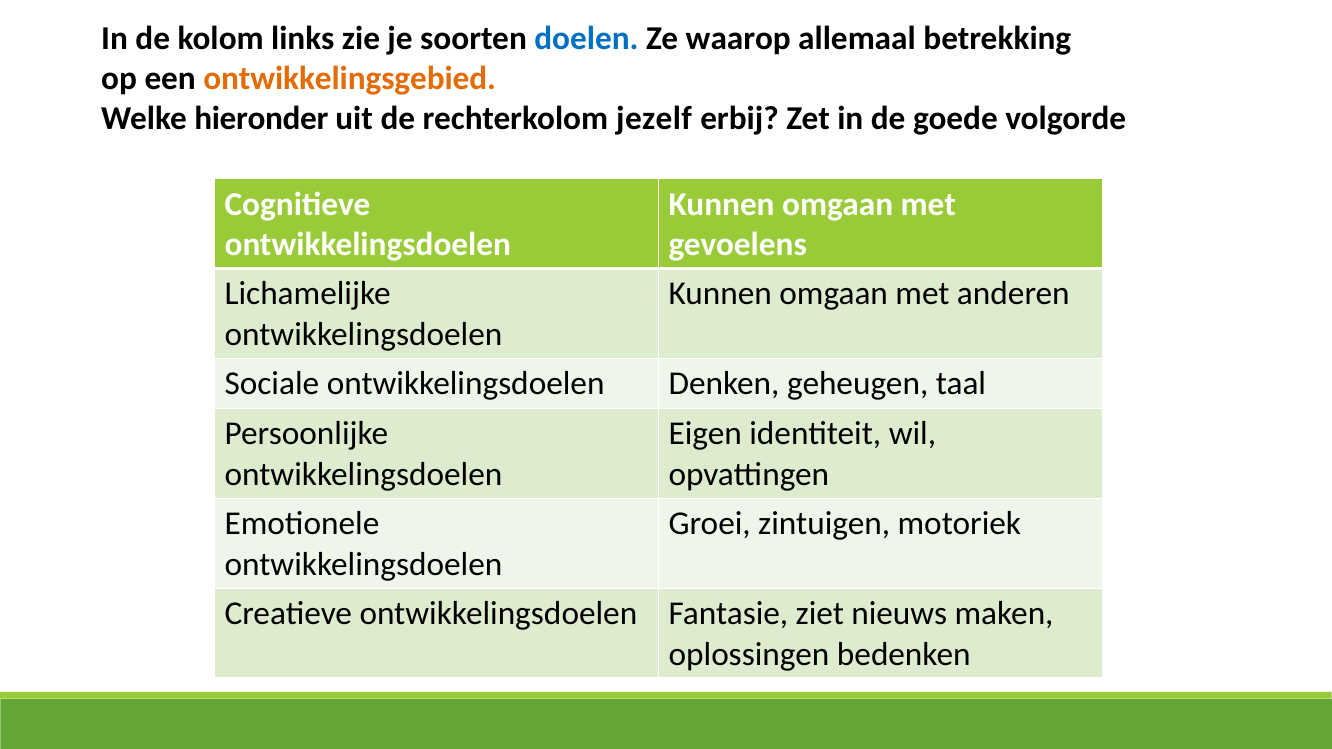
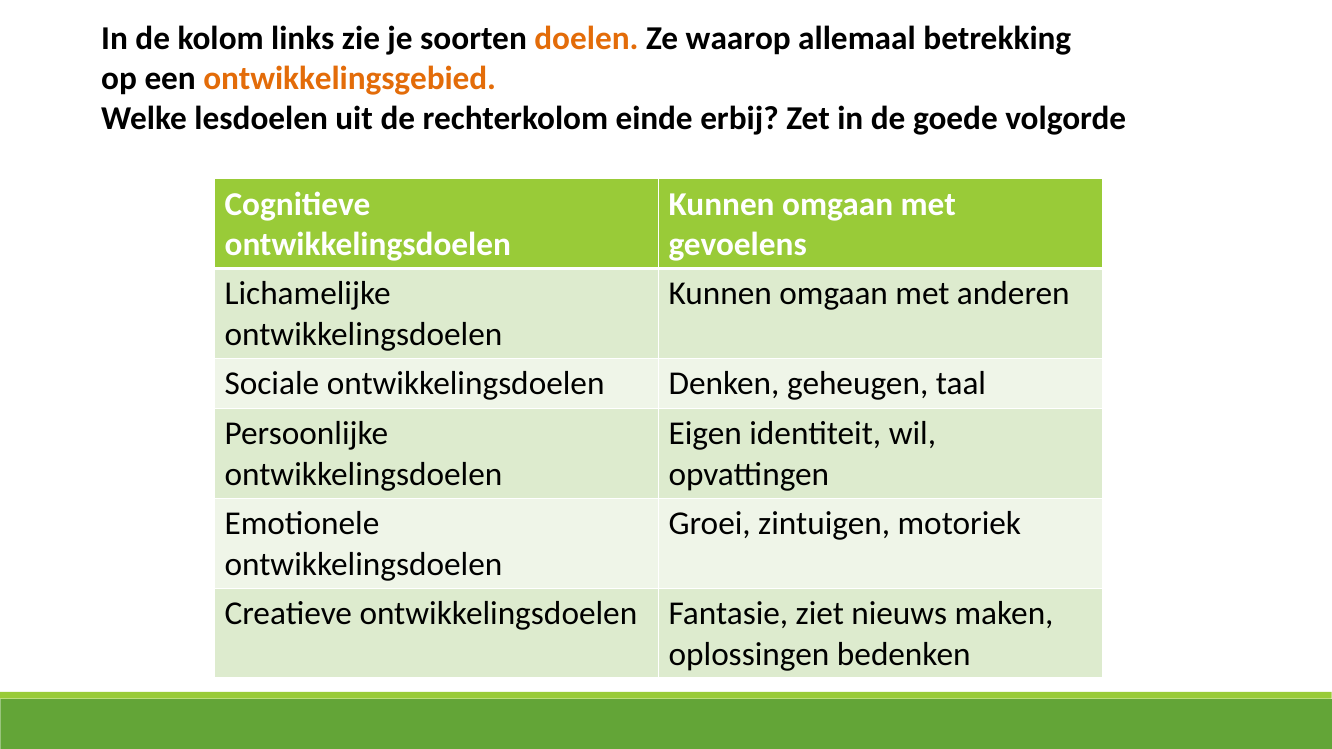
doelen colour: blue -> orange
hieronder: hieronder -> lesdoelen
jezelf: jezelf -> einde
